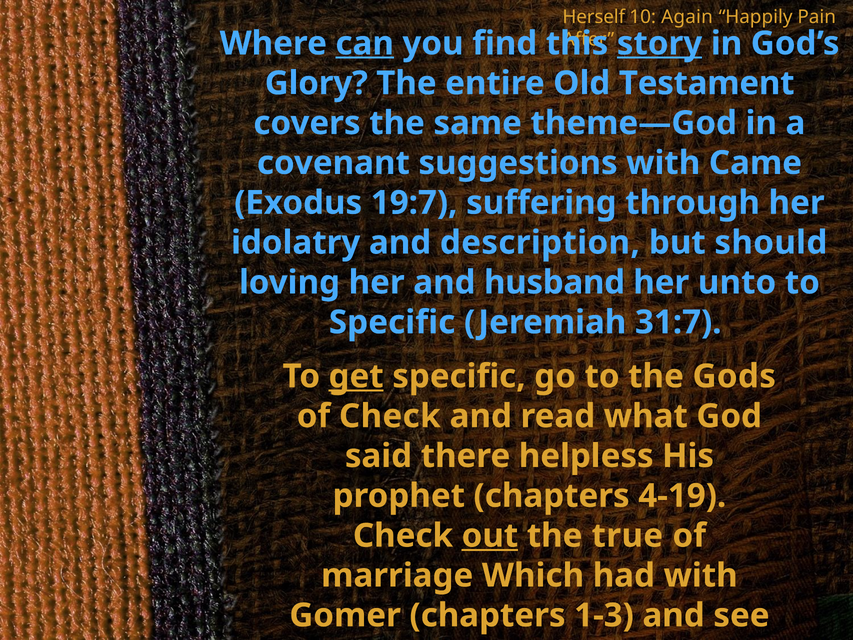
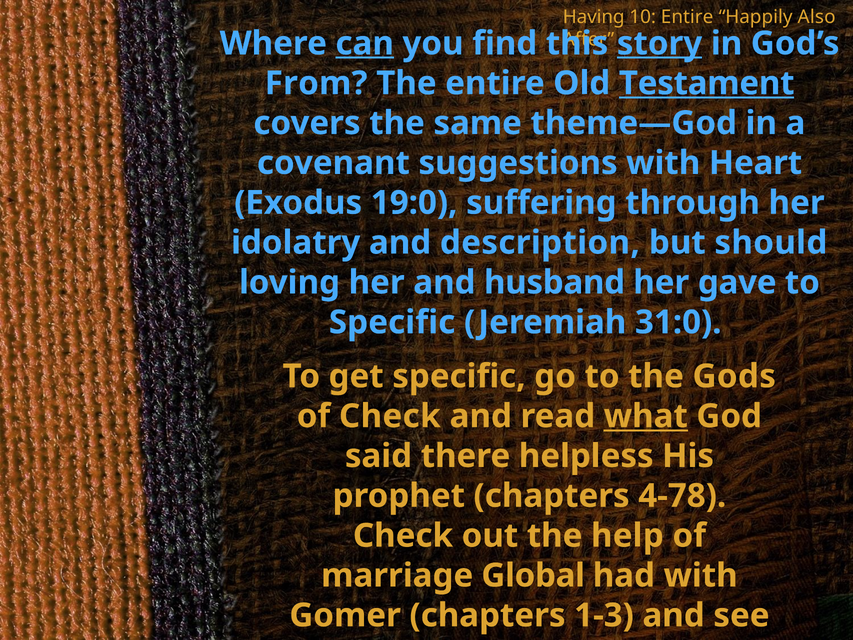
Herself: Herself -> Having
10 Again: Again -> Entire
Pain: Pain -> Also
Glory: Glory -> From
Testament underline: none -> present
Came: Came -> Heart
19:7: 19:7 -> 19:0
unto: unto -> gave
31:7: 31:7 -> 31:0
get underline: present -> none
what at (646, 416) underline: none -> present
4-19: 4-19 -> 4-78
out underline: present -> none
true: true -> help
Which: Which -> Global
